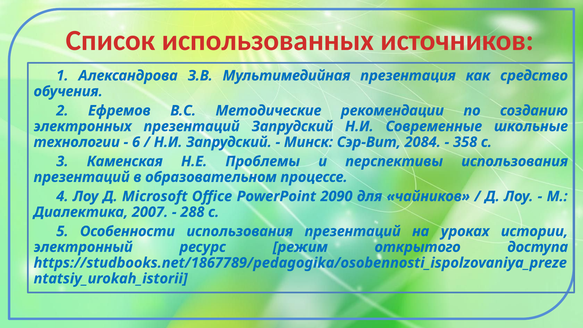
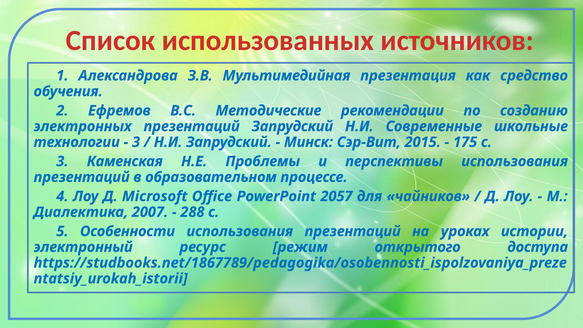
6 at (136, 142): 6 -> 3
2084: 2084 -> 2015
358: 358 -> 175
2090: 2090 -> 2057
